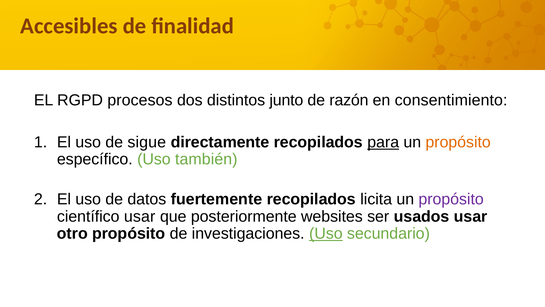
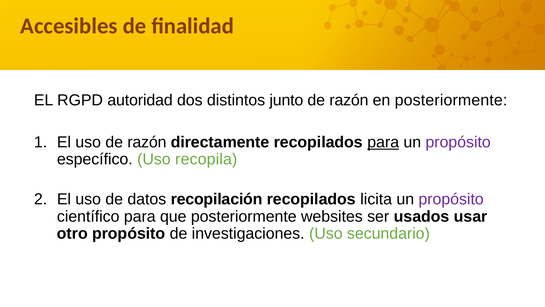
procesos: procesos -> autoridad
en consentimiento: consentimiento -> posteriormente
uso de sigue: sigue -> razón
propósito at (458, 142) colour: orange -> purple
también: también -> recopila
fuertemente: fuertemente -> recopilación
científico usar: usar -> para
Uso at (326, 233) underline: present -> none
